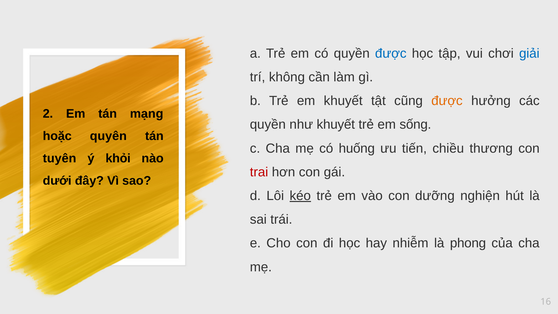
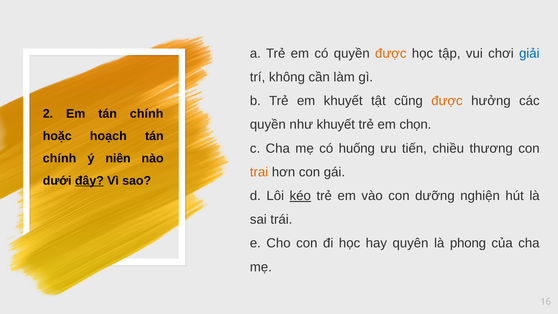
được at (391, 53) colour: blue -> orange
Em tán mạng: mạng -> chính
sống: sống -> chọn
quyên: quyên -> hoạch
tuyên at (60, 158): tuyên -> chính
khỏi: khỏi -> niên
trai colour: red -> orange
đây underline: none -> present
nhiễm: nhiễm -> quyên
